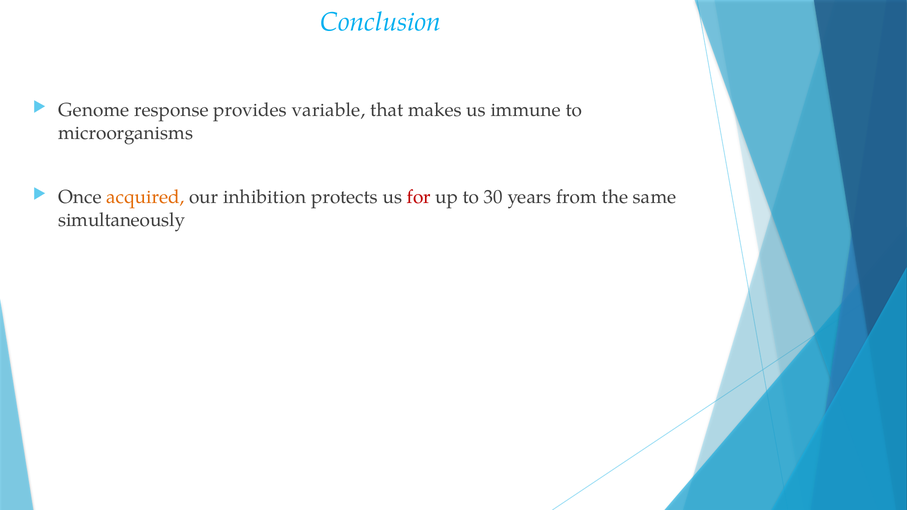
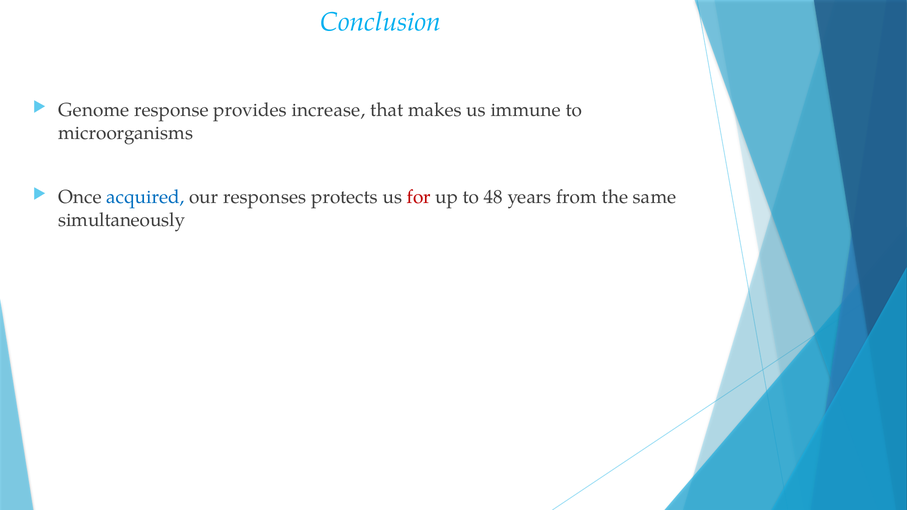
variable: variable -> increase
acquired colour: orange -> blue
inhibition: inhibition -> responses
30: 30 -> 48
